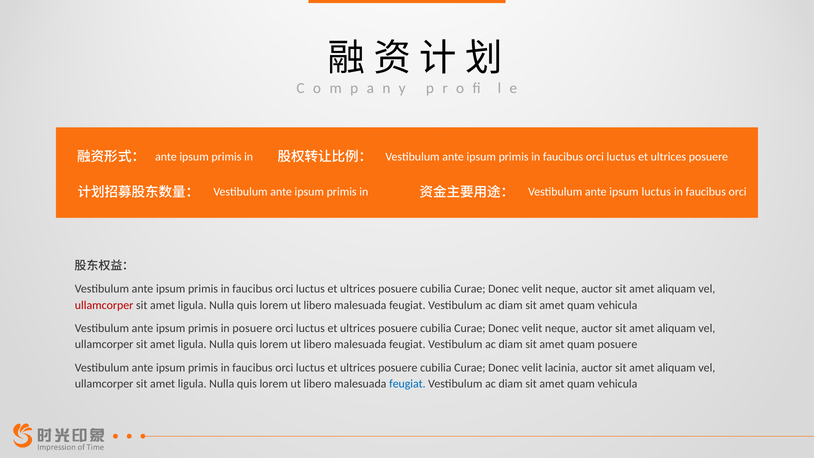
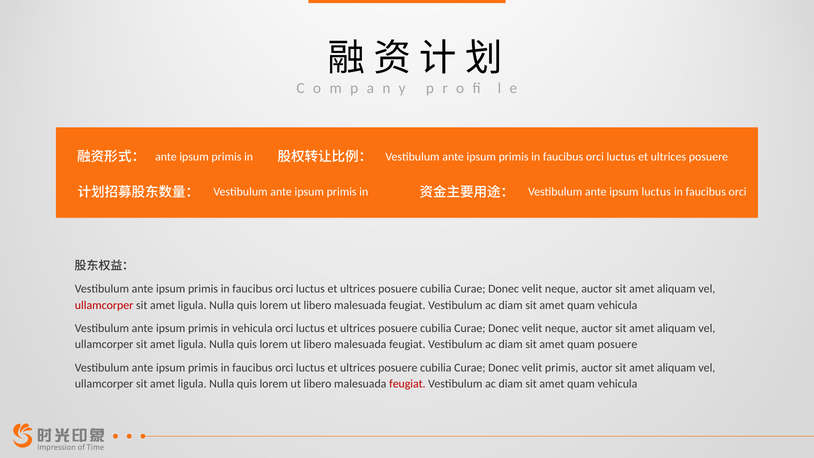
in posuere: posuere -> vehicula
velit lacinia: lacinia -> primis
feugiat at (407, 384) colour: blue -> red
